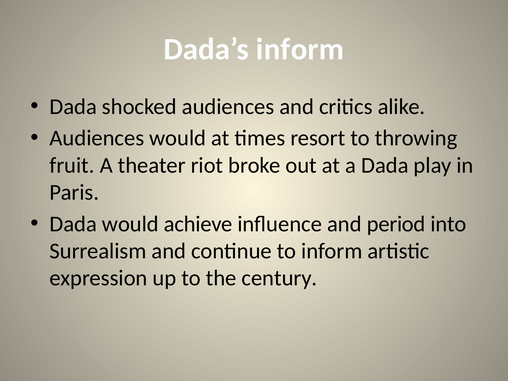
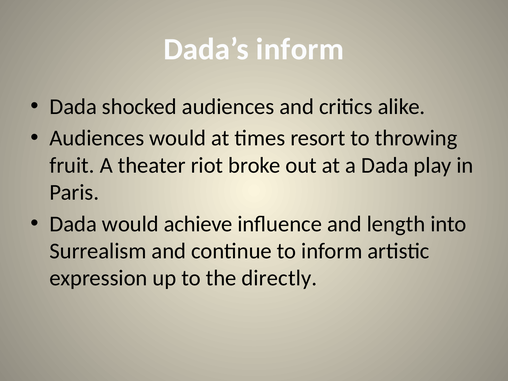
period: period -> length
century: century -> directly
